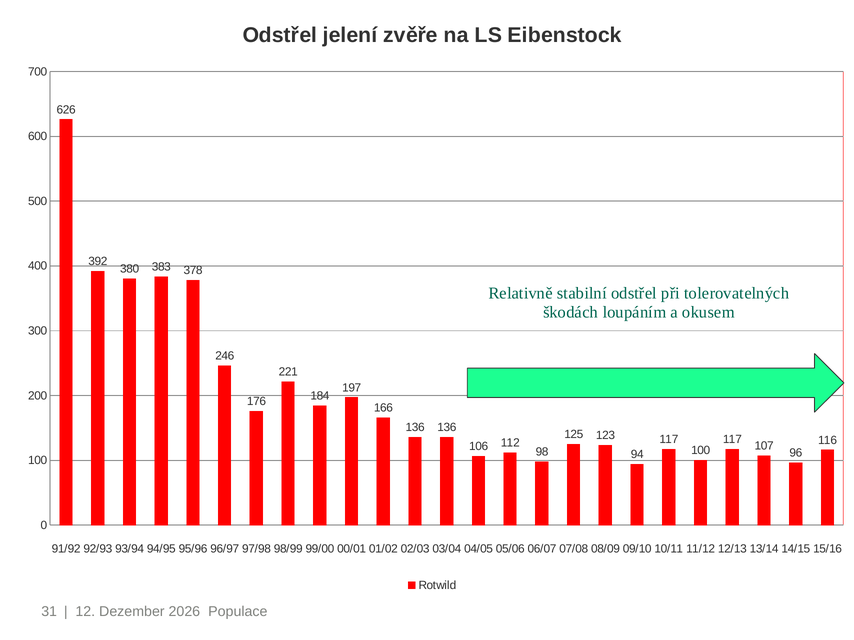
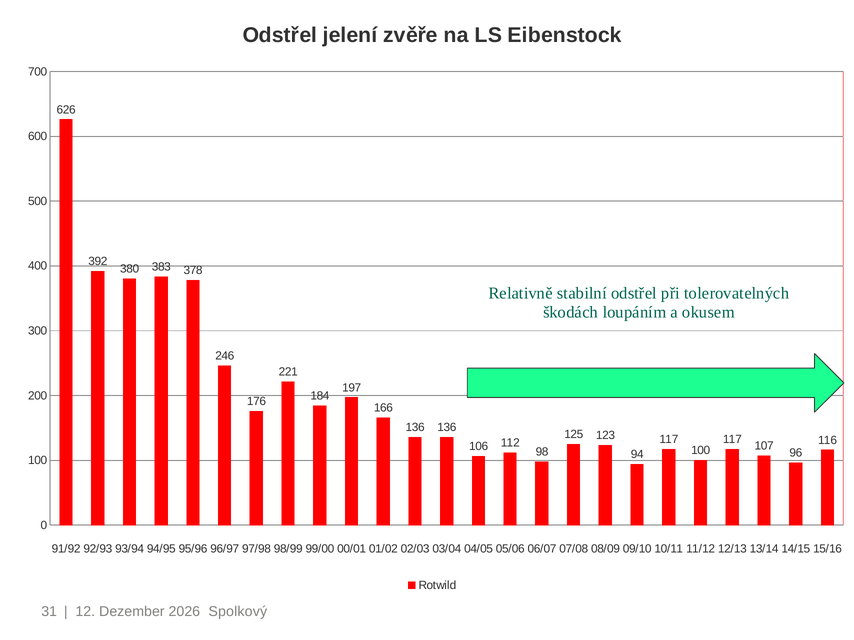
Populace: Populace -> Spolkový
